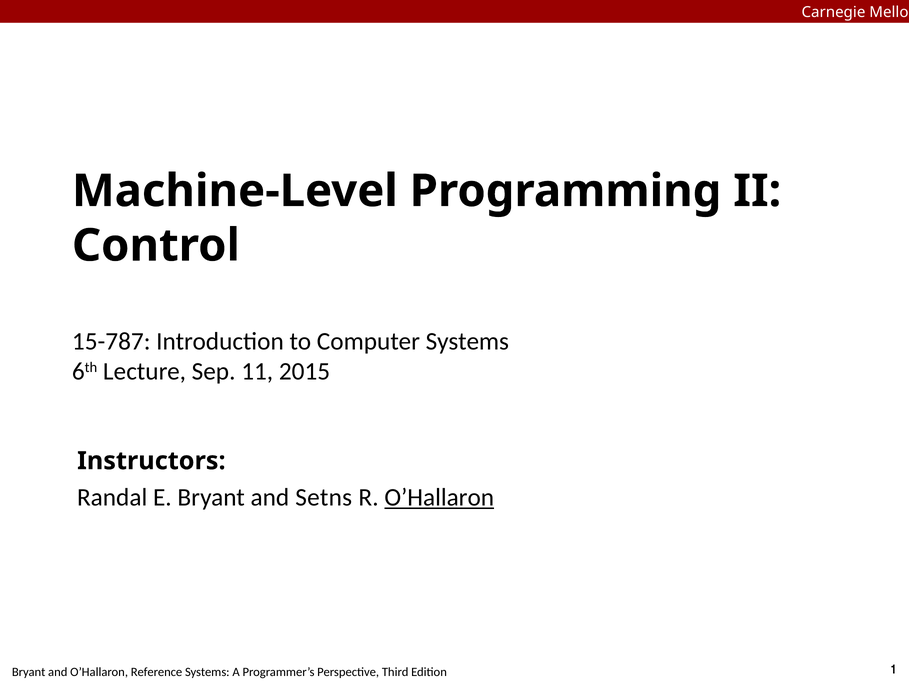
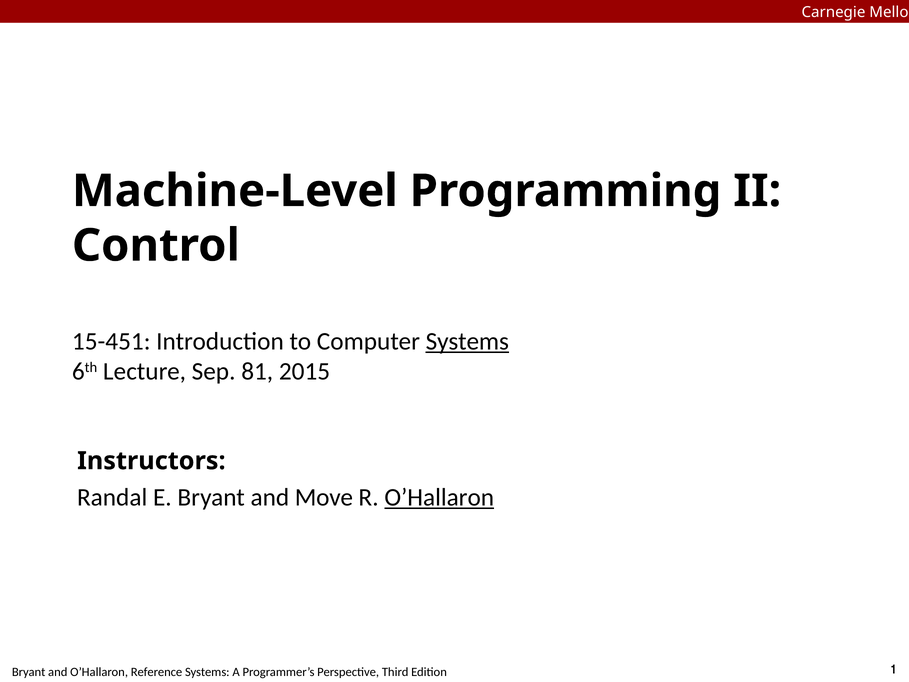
15-787: 15-787 -> 15-451
Systems at (467, 341) underline: none -> present
11: 11 -> 81
Setns: Setns -> Move
